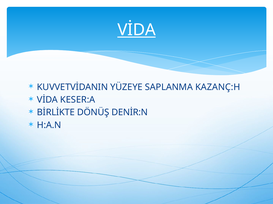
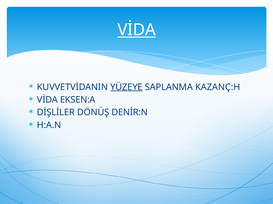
YÜZEYE underline: none -> present
KESER:A: KESER:A -> EKSEN:A
BİRLİKTE: BİRLİKTE -> DİŞLİLER
